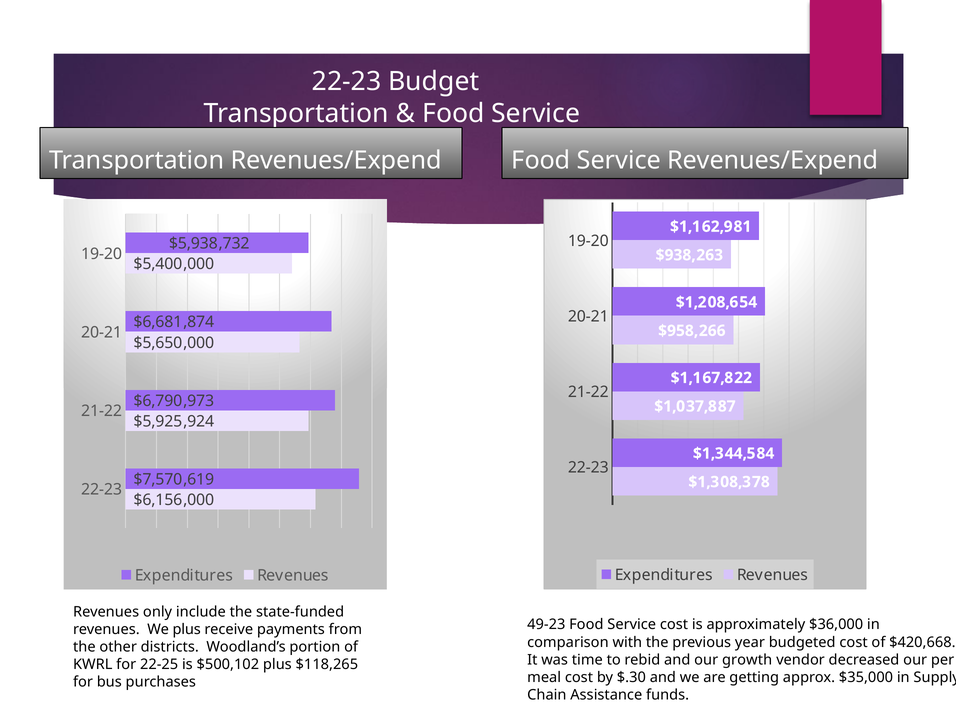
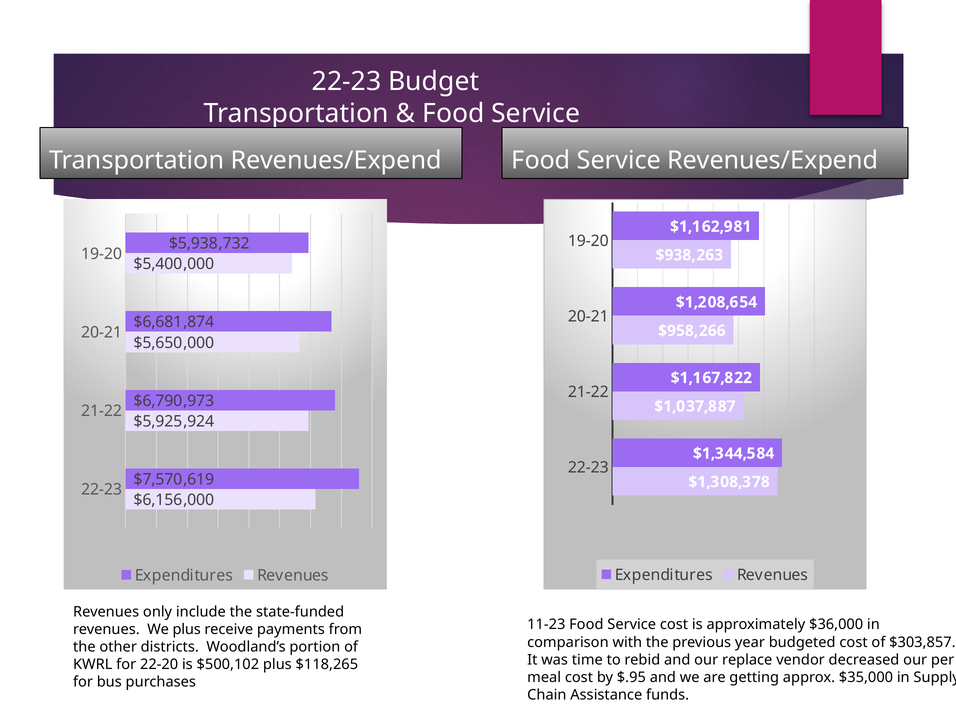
49-23: 49-23 -> 11-23
$420,668: $420,668 -> $303,857
growth: growth -> replace
22-25: 22-25 -> 22-20
$.30: $.30 -> $.95
